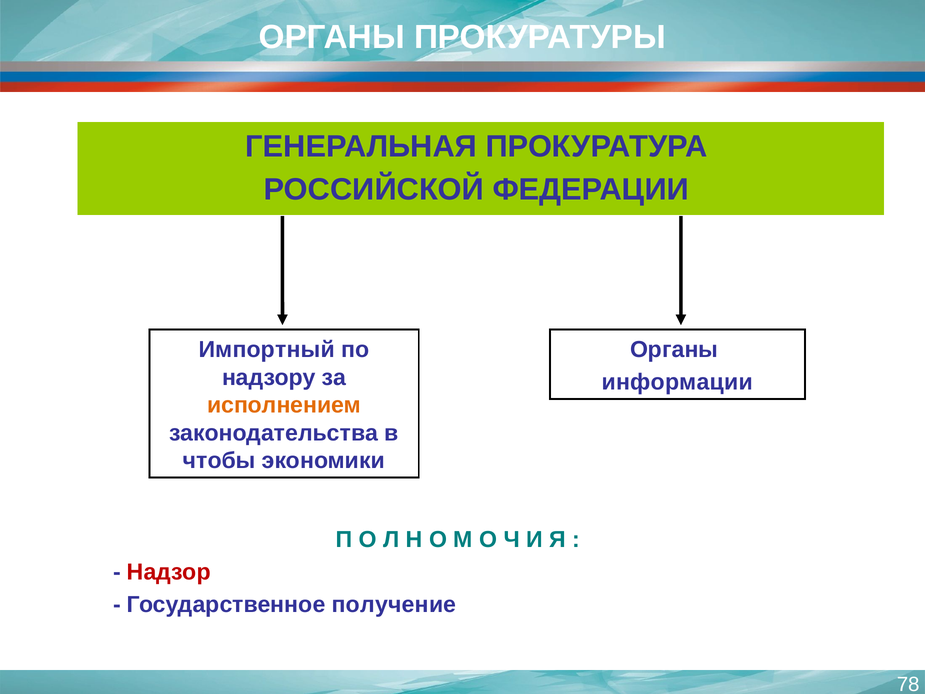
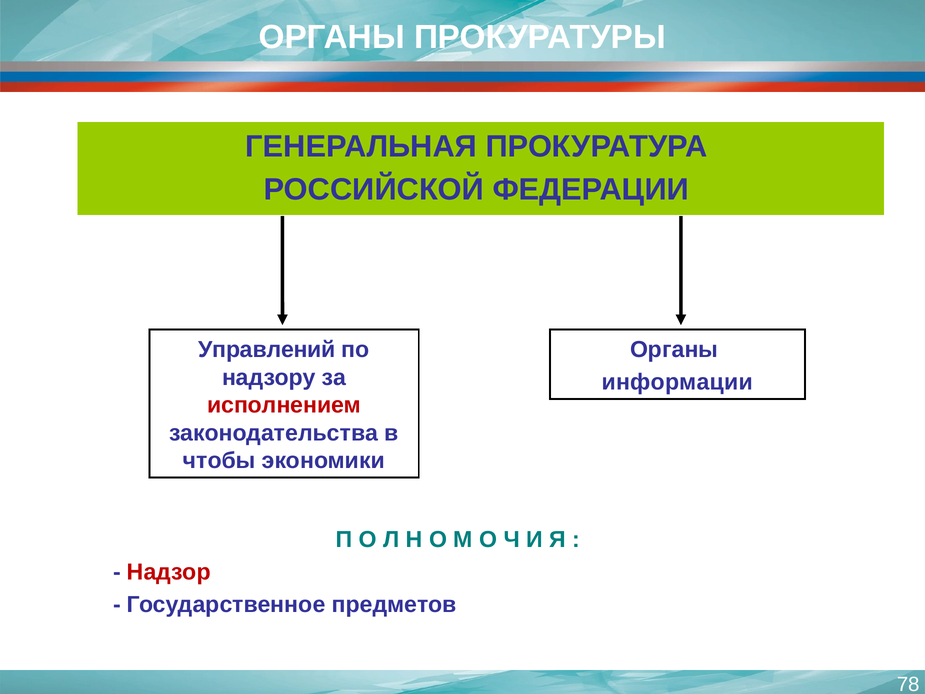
Импортный: Импортный -> Управлений
исполнением colour: orange -> red
получение: получение -> предметов
